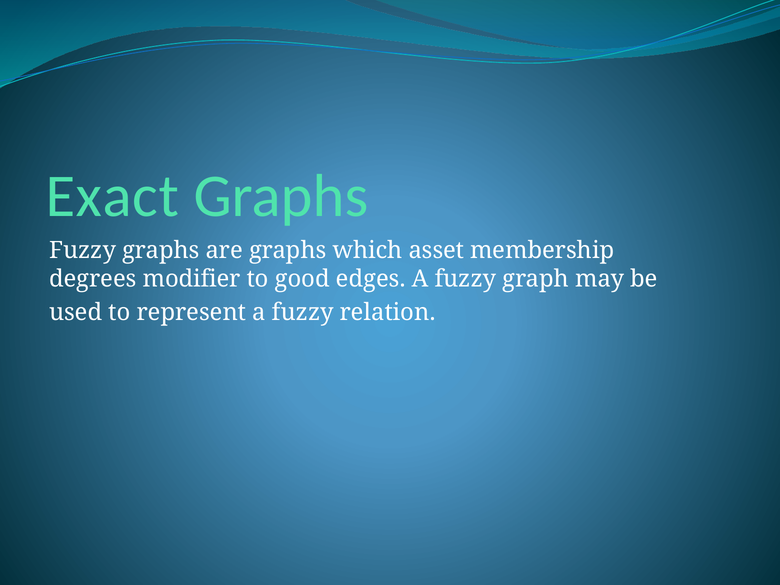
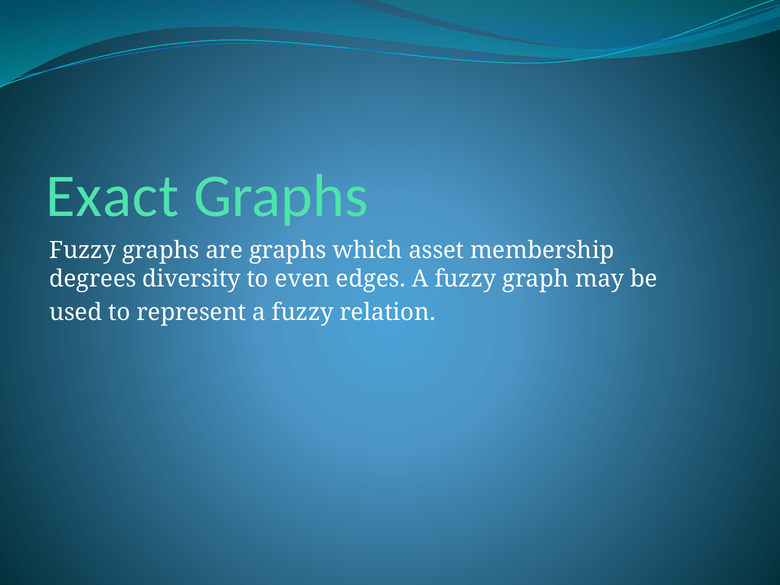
modifier: modifier -> diversity
good: good -> even
